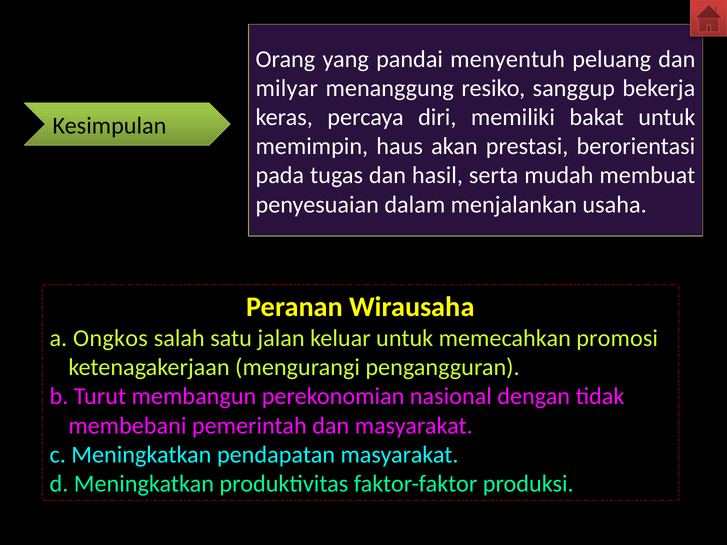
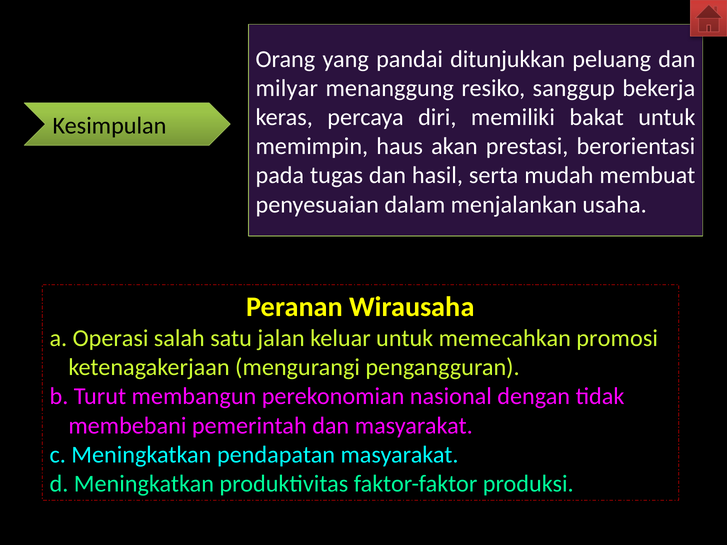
menyentuh: menyentuh -> ditunjukkan
Ongkos: Ongkos -> Operasi
